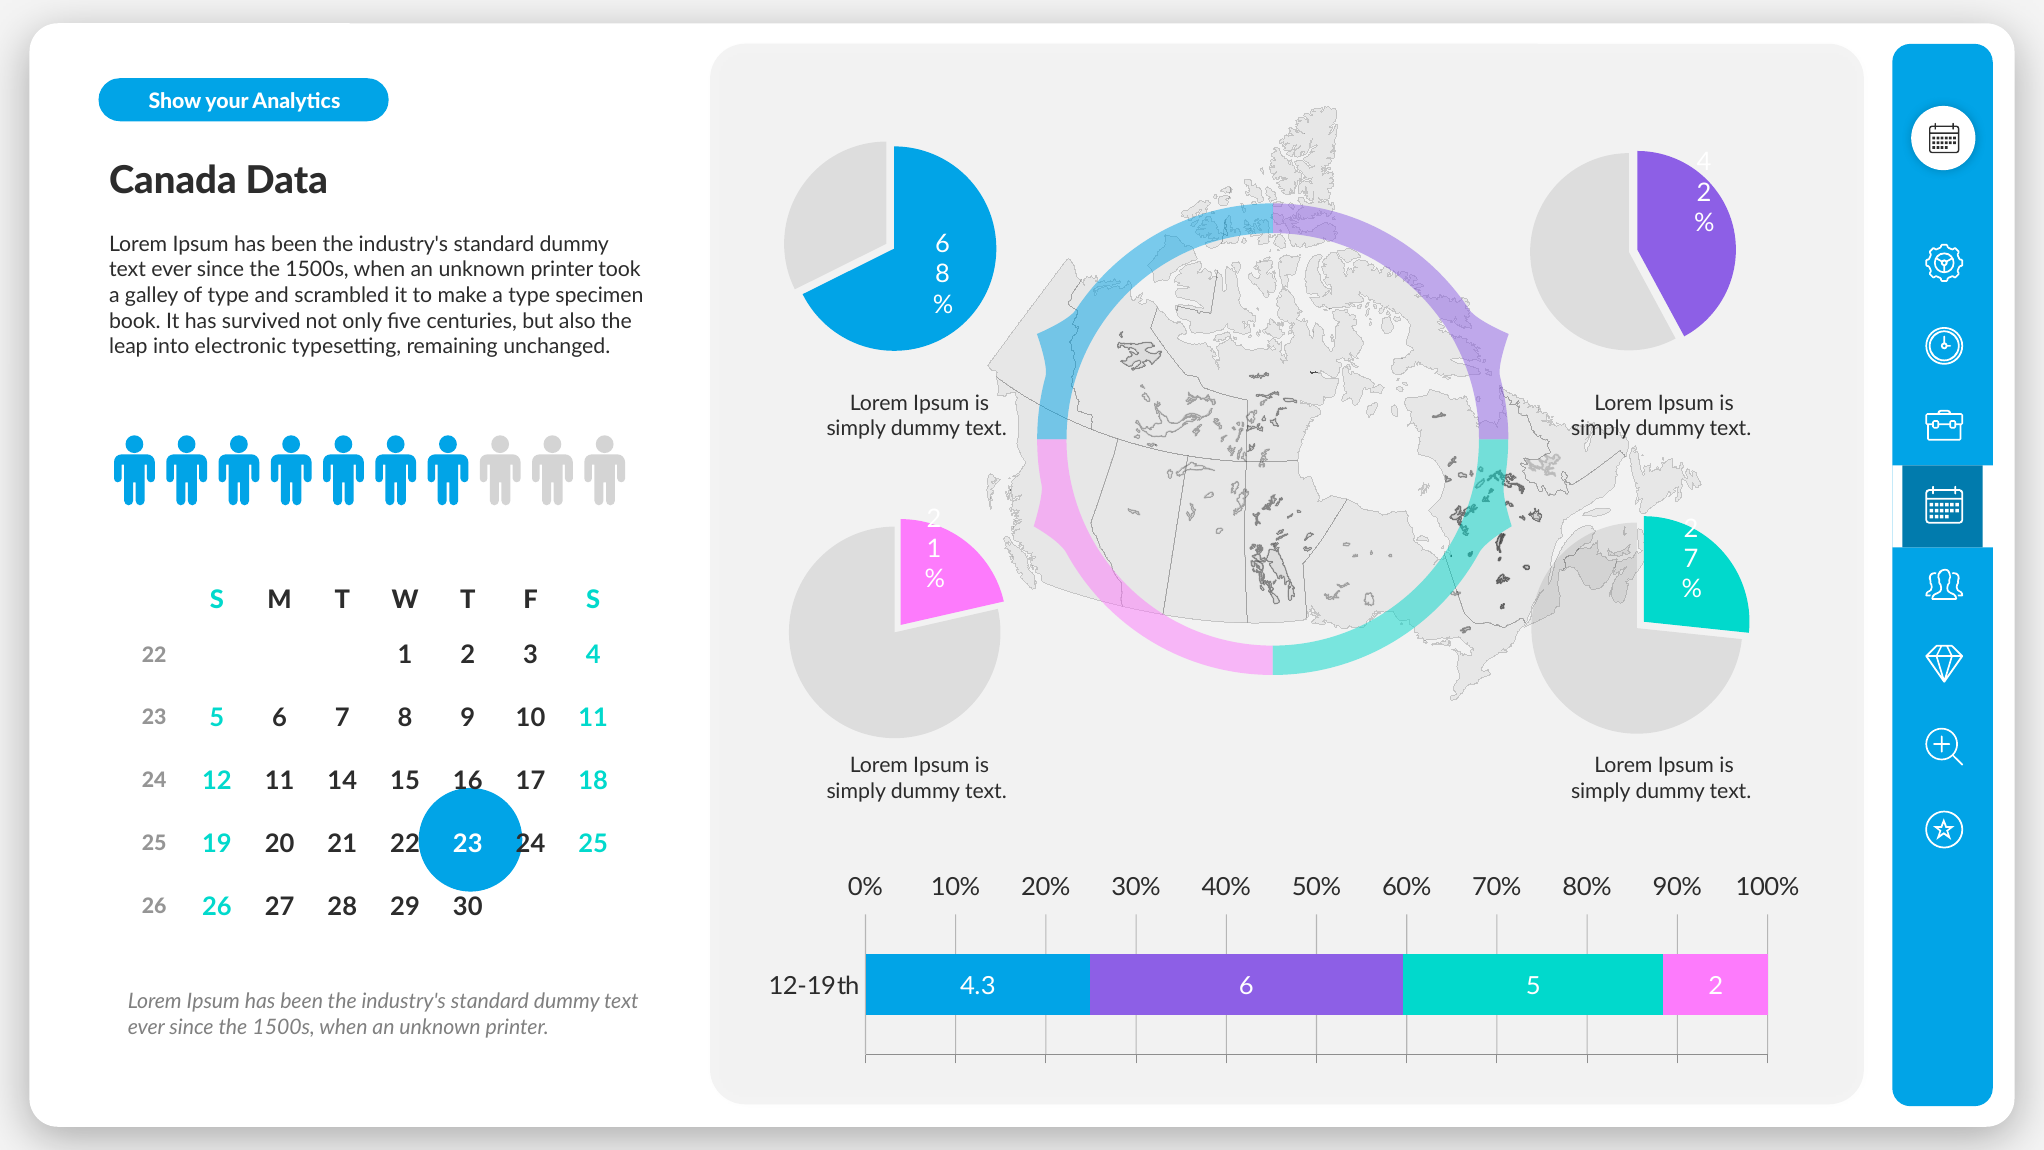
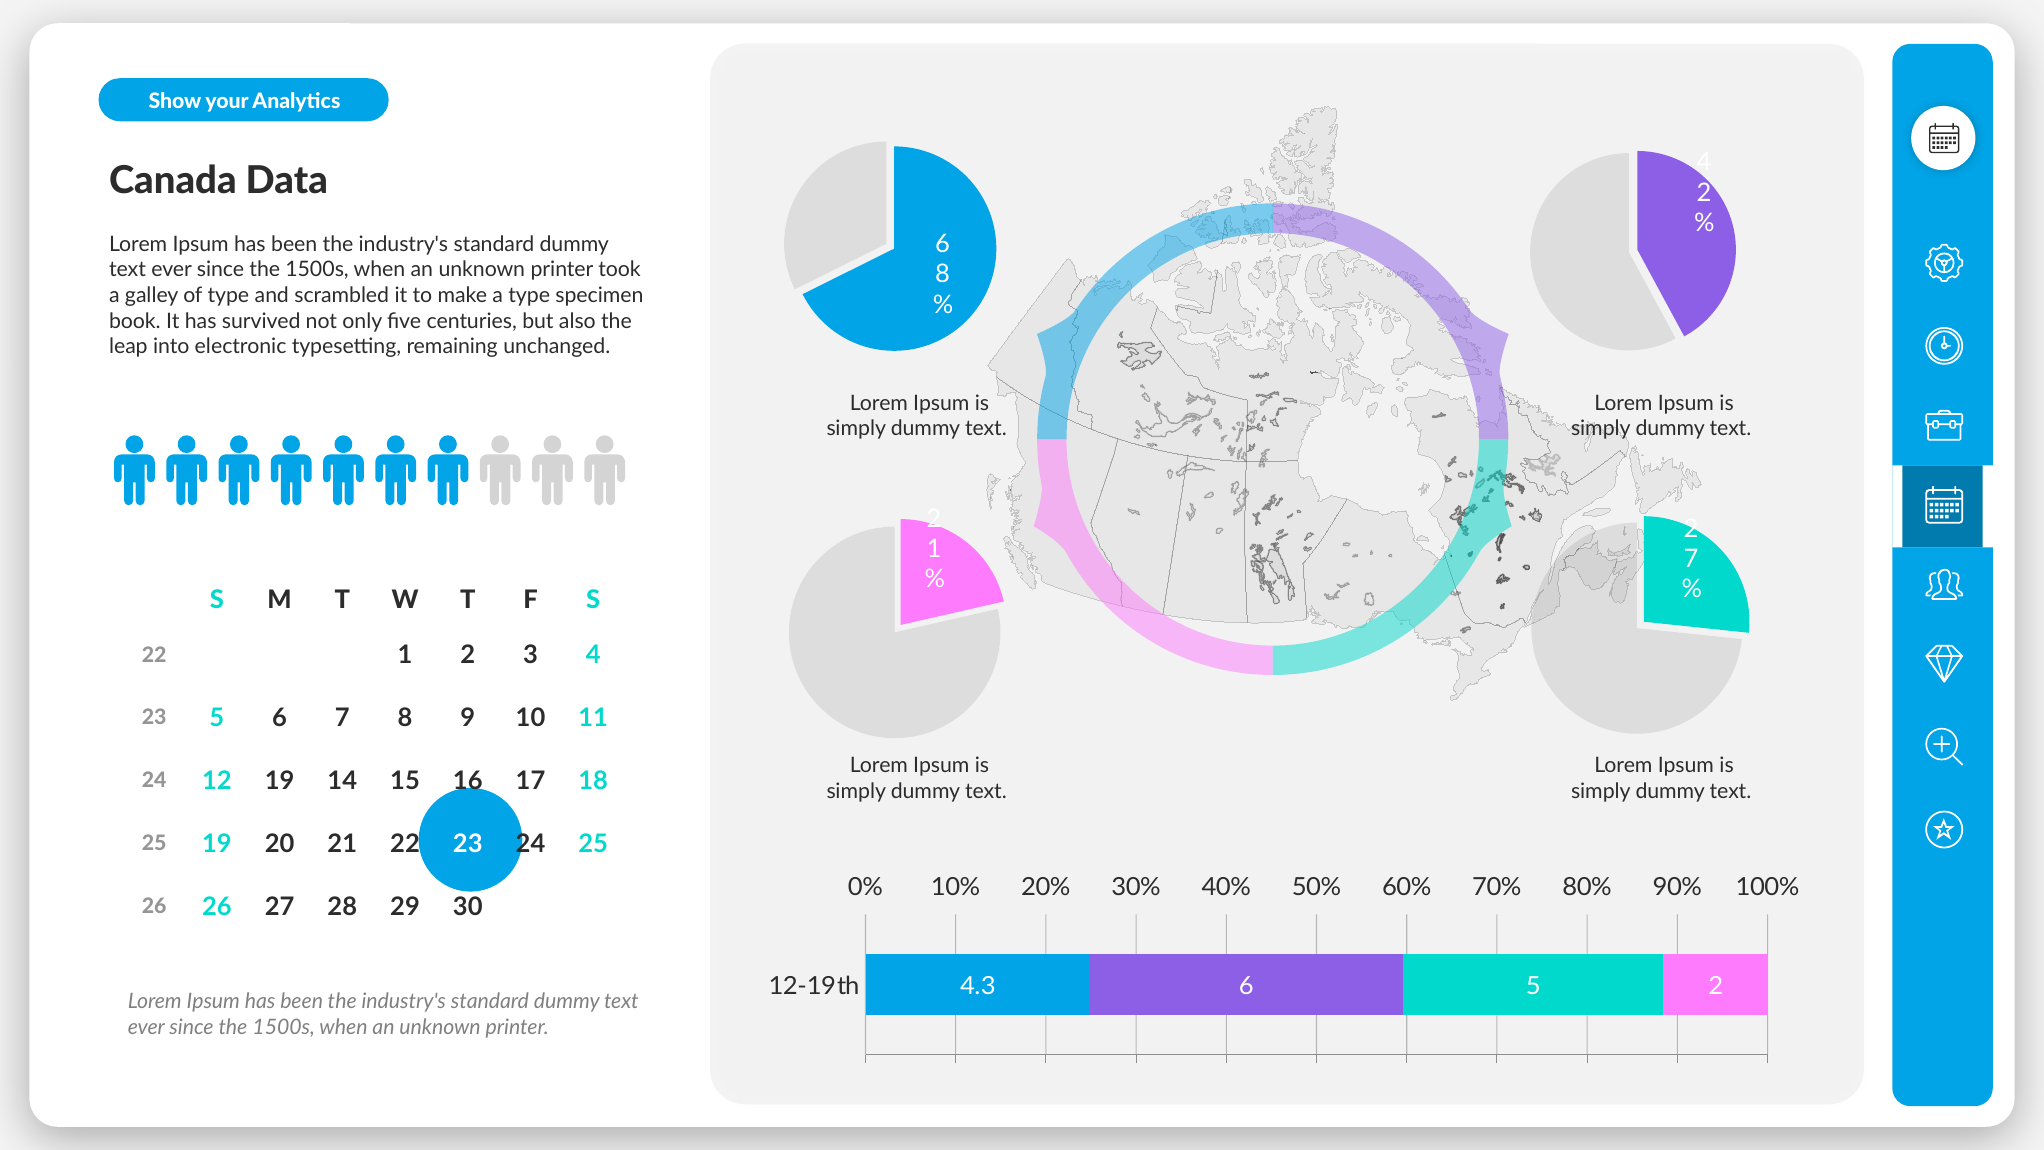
12 11: 11 -> 19
